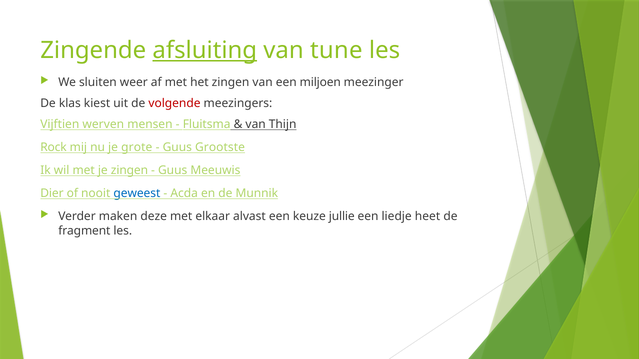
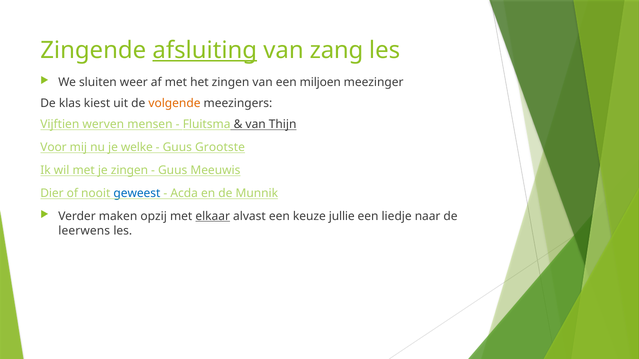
tune: tune -> zang
volgende colour: red -> orange
Rock: Rock -> Voor
grote: grote -> welke
deze: deze -> opzij
elkaar underline: none -> present
heet: heet -> naar
fragment: fragment -> leerwens
